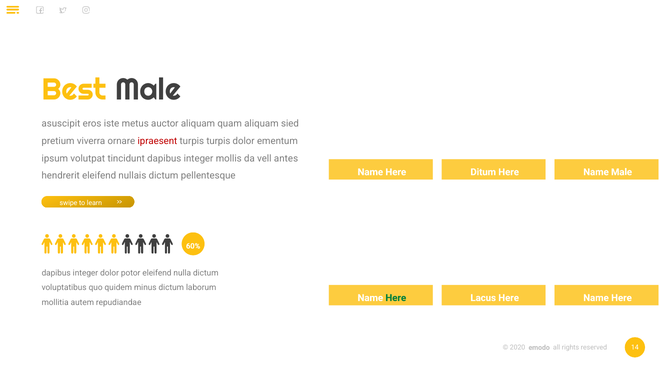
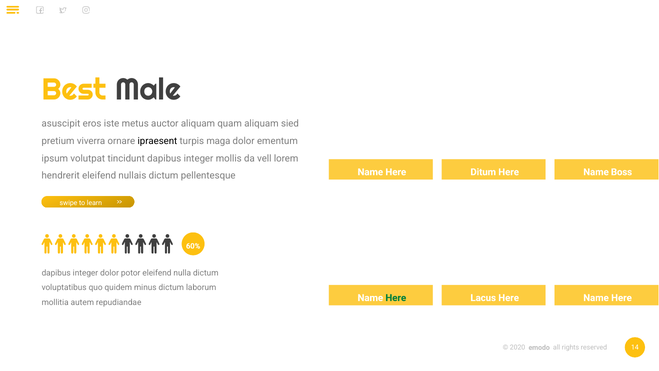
ipraesent colour: red -> black
turpis turpis: turpis -> maga
antes: antes -> lorem
Name Male: Male -> Boss
